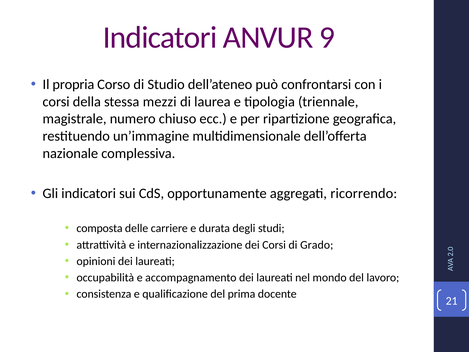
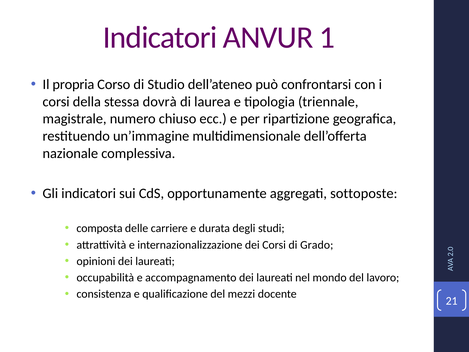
9: 9 -> 1
mezzi: mezzi -> dovrà
ricorrendo: ricorrendo -> sottoposte
prima: prima -> mezzi
